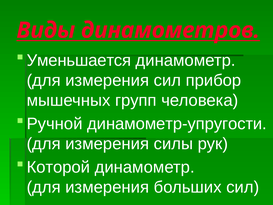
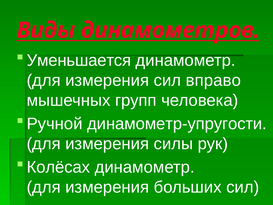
прибор: прибор -> вправо
Которой: Которой -> Колёсах
